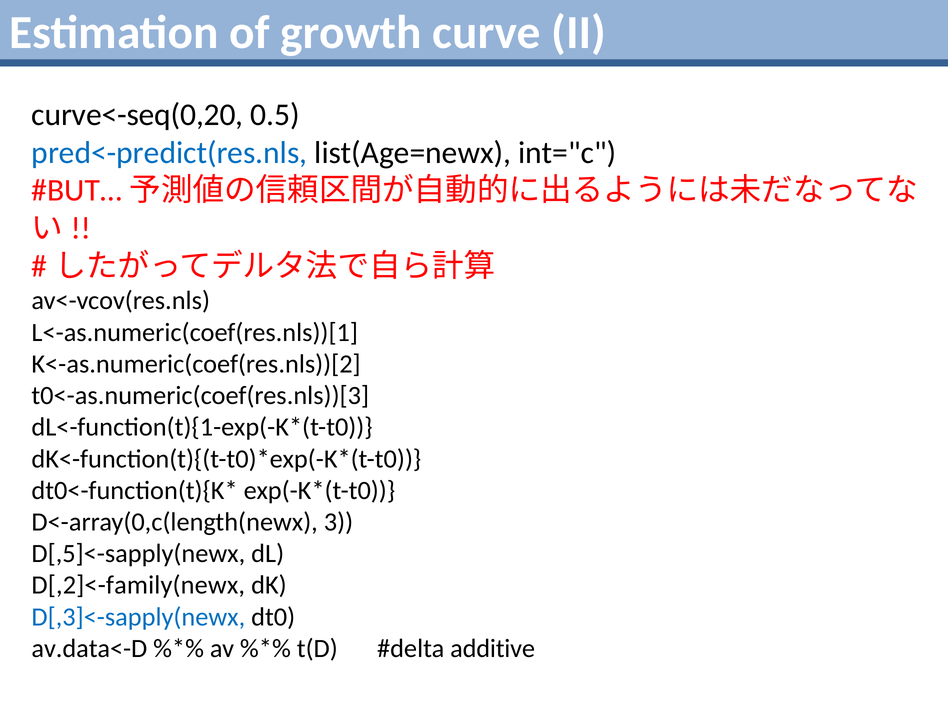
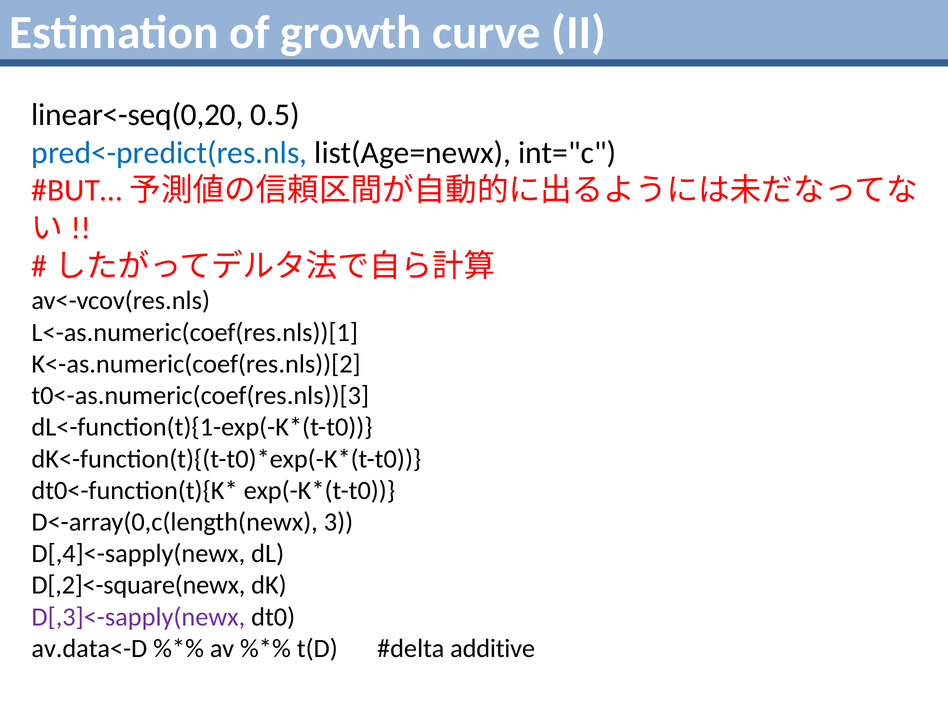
curve<-seq(0,20: curve<-seq(0,20 -> linear<-seq(0,20
D[,5]<-sapply(newx: D[,5]<-sapply(newx -> D[,4]<-sapply(newx
D[,2]<-family(newx: D[,2]<-family(newx -> D[,2]<-square(newx
D[,3]<-sapply(newx colour: blue -> purple
